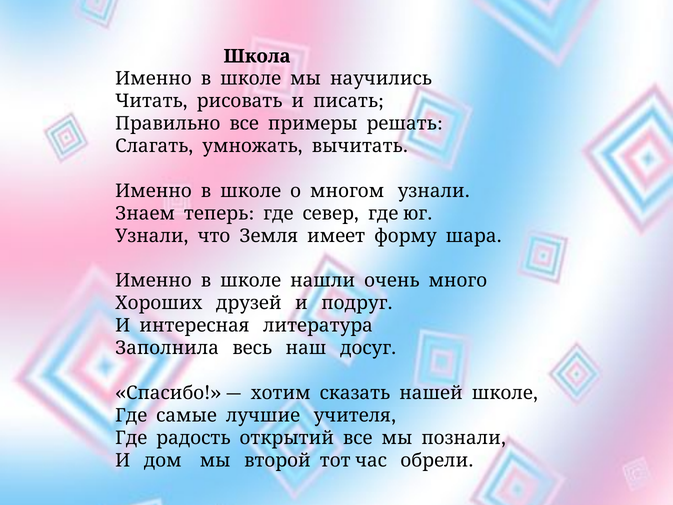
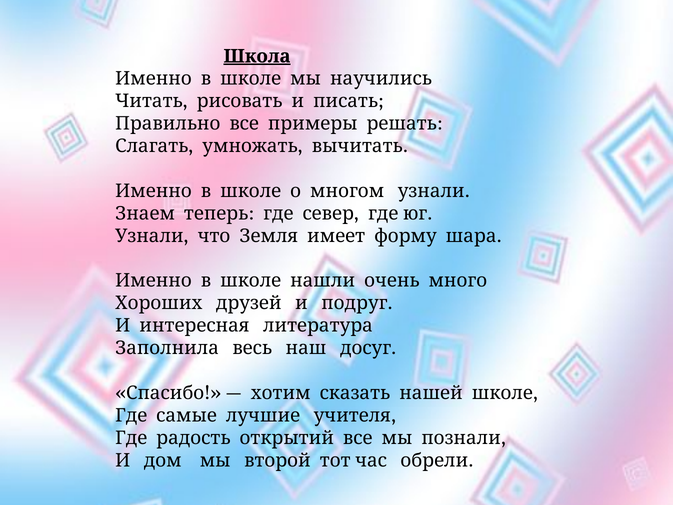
Школа underline: none -> present
